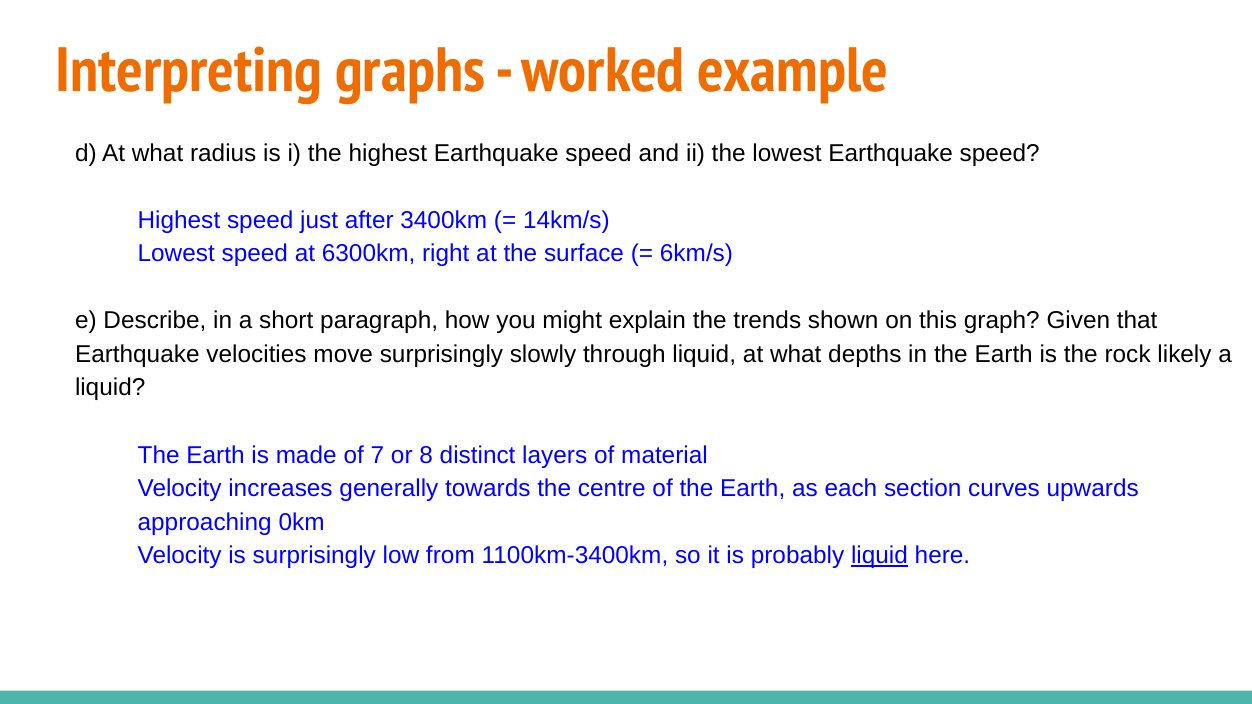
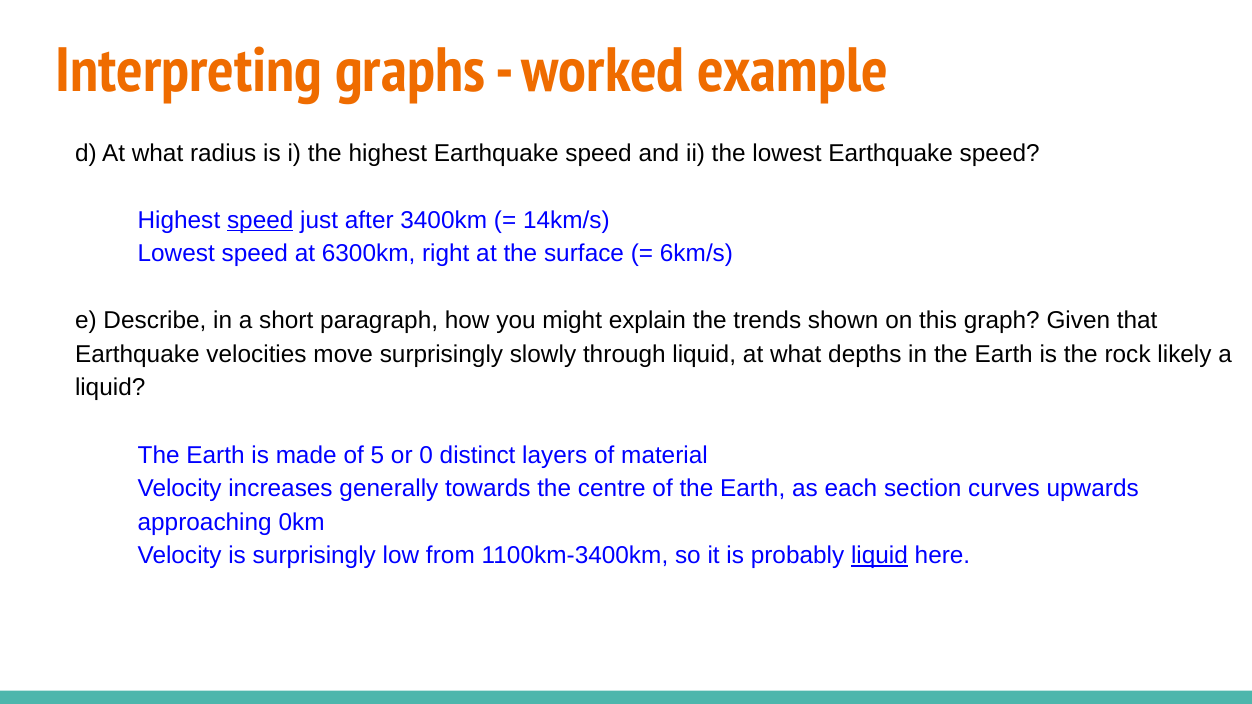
speed at (260, 220) underline: none -> present
7: 7 -> 5
8: 8 -> 0
